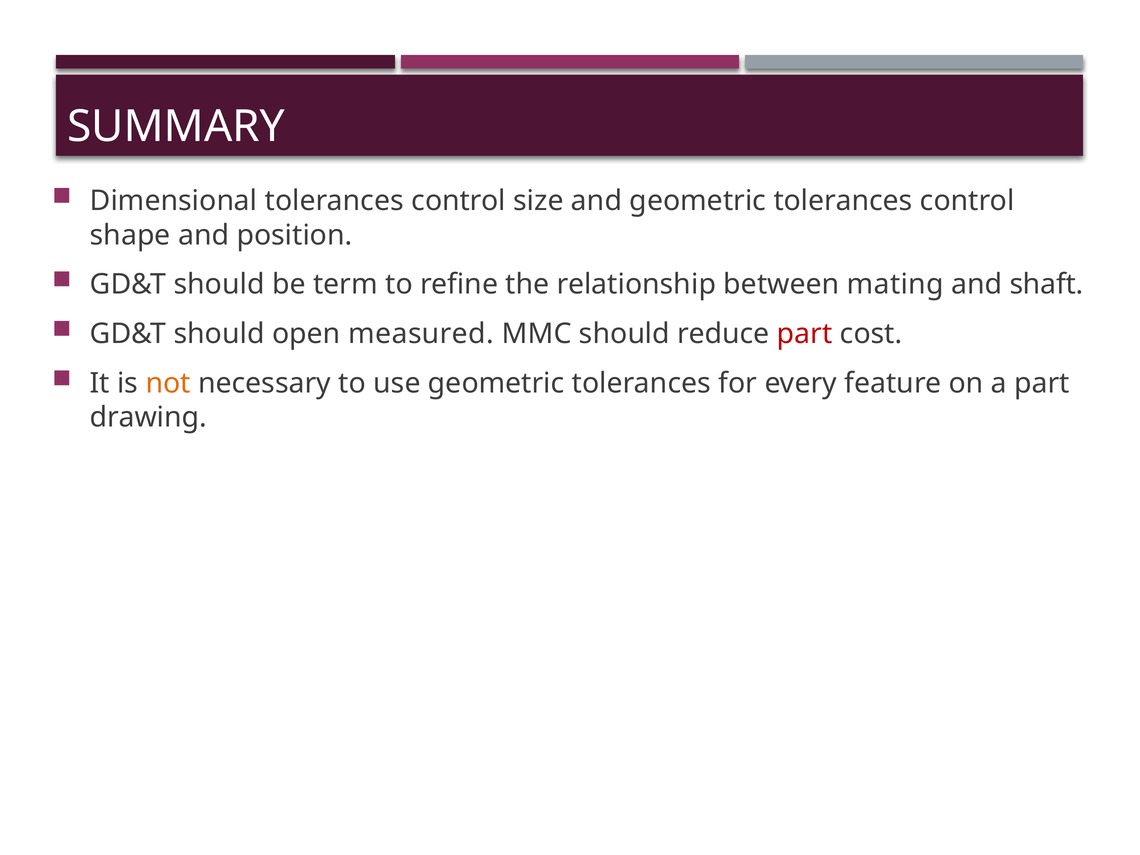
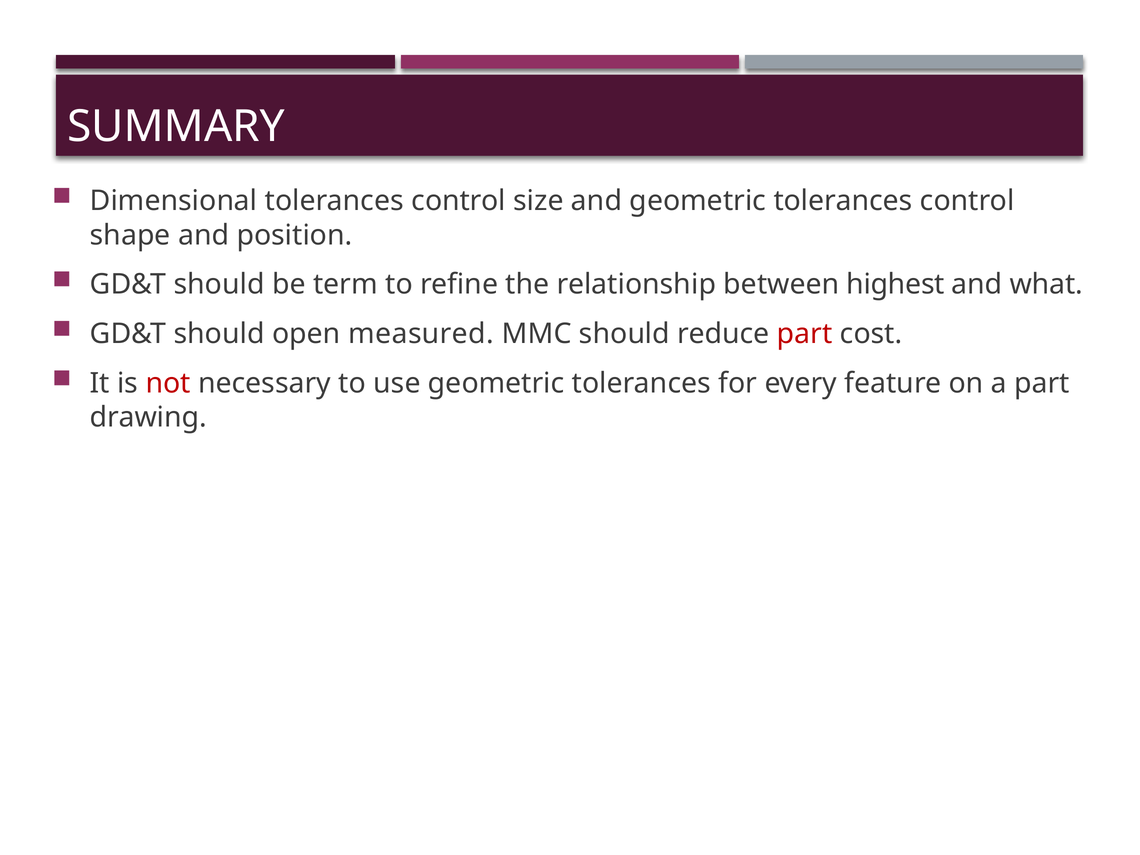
mating: mating -> highest
shaft: shaft -> what
not colour: orange -> red
